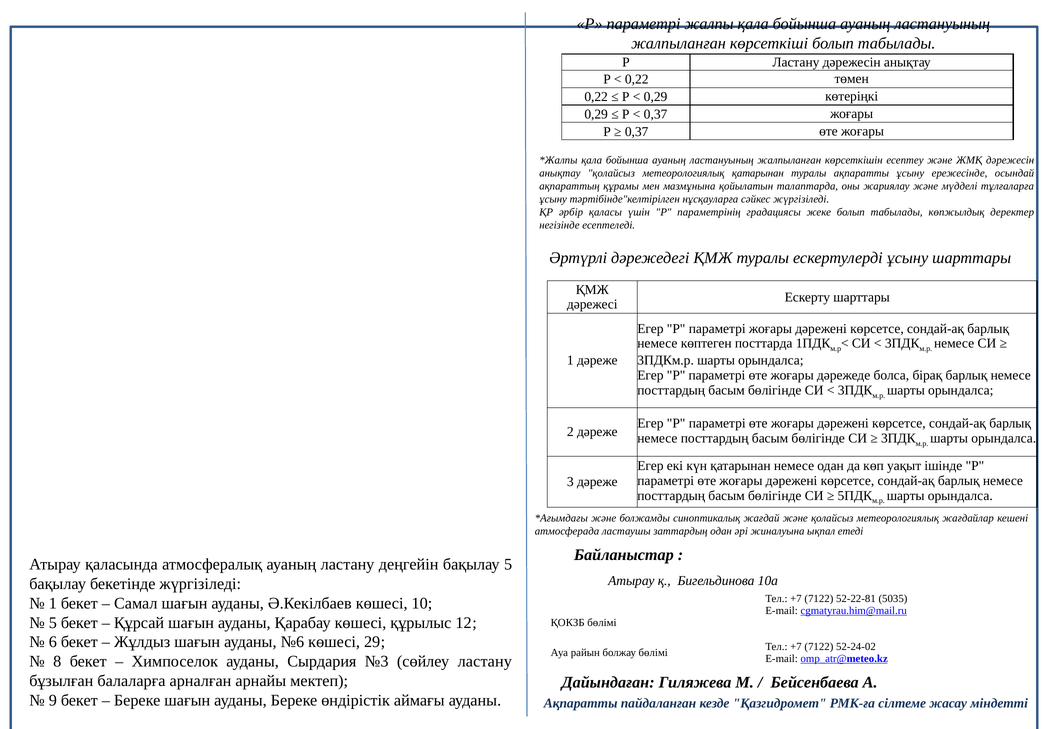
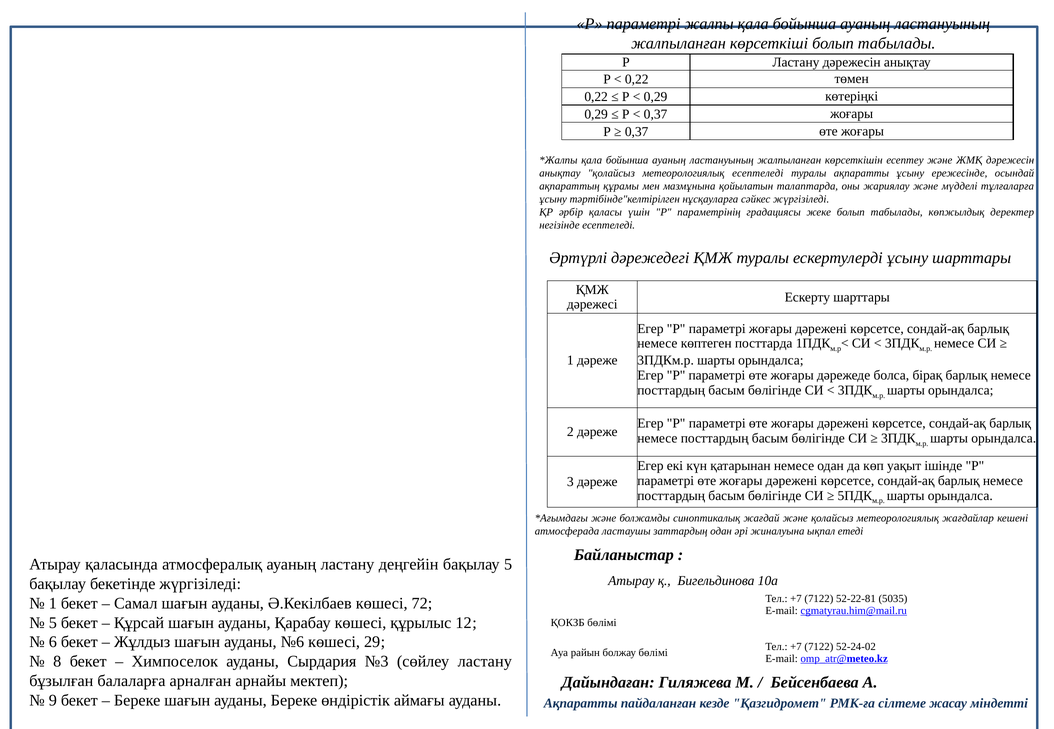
метеорологиялық қатарынан: қатарынан -> есептеледі
10: 10 -> 72
